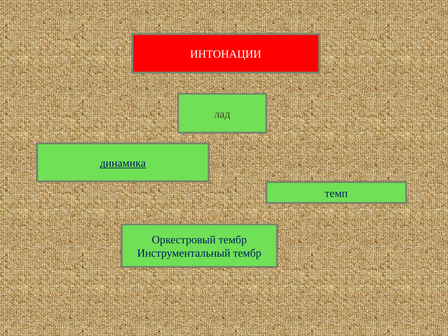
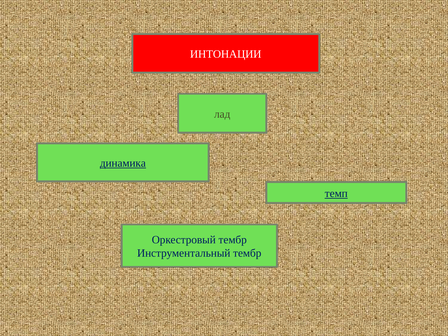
темп underline: none -> present
